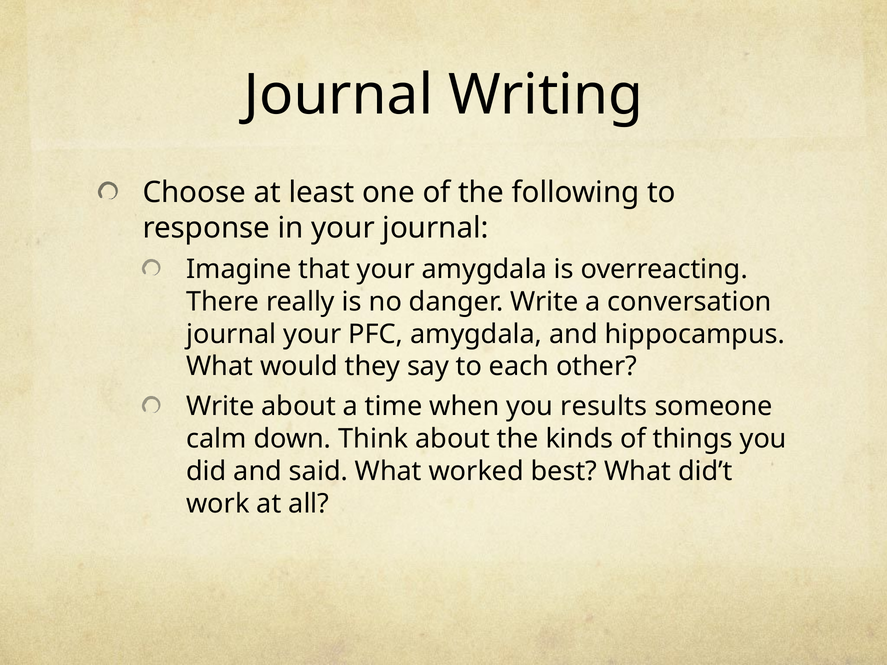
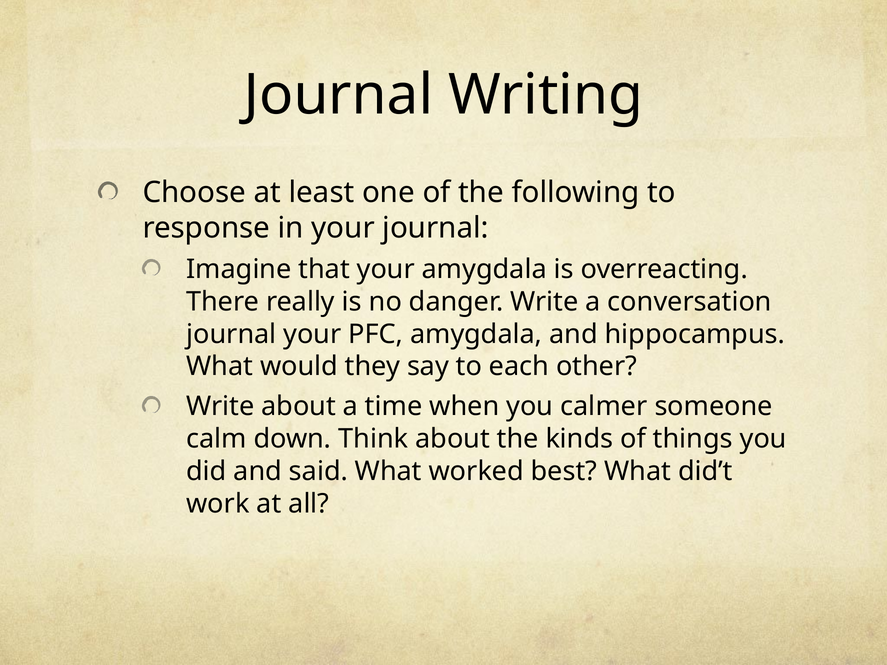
results: results -> calmer
